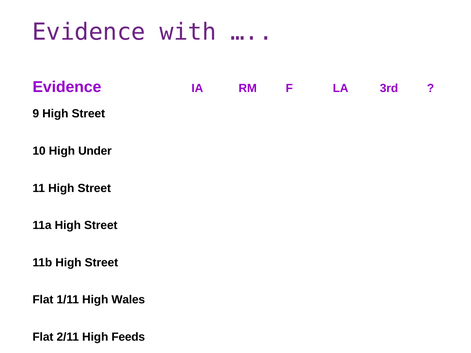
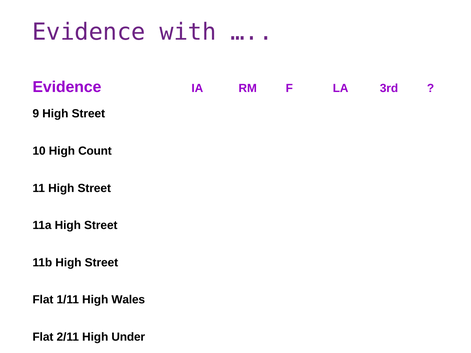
Under: Under -> Count
Feeds: Feeds -> Under
